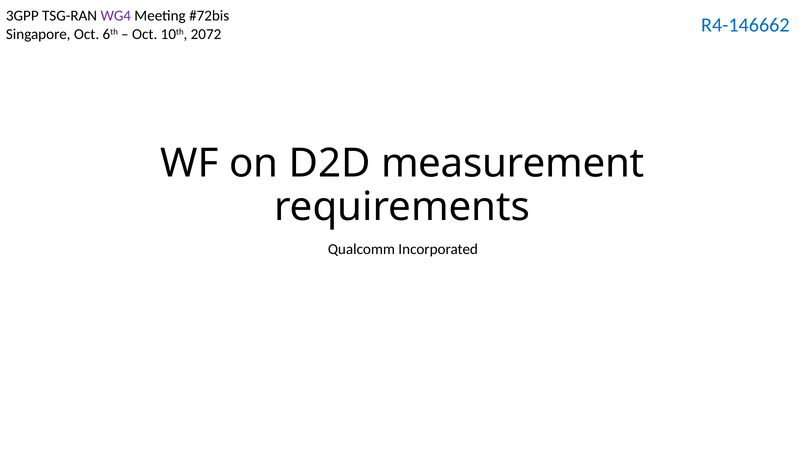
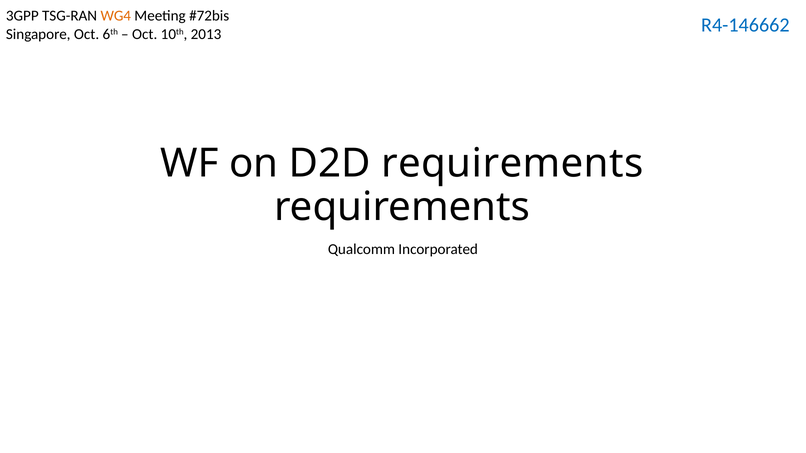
WG4 colour: purple -> orange
2072: 2072 -> 2013
D2D measurement: measurement -> requirements
